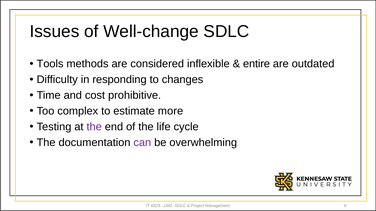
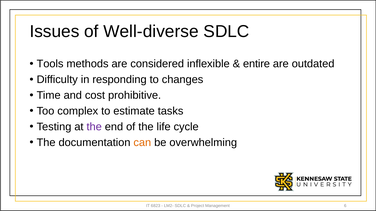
Well-change: Well-change -> Well-diverse
more: more -> tasks
can colour: purple -> orange
